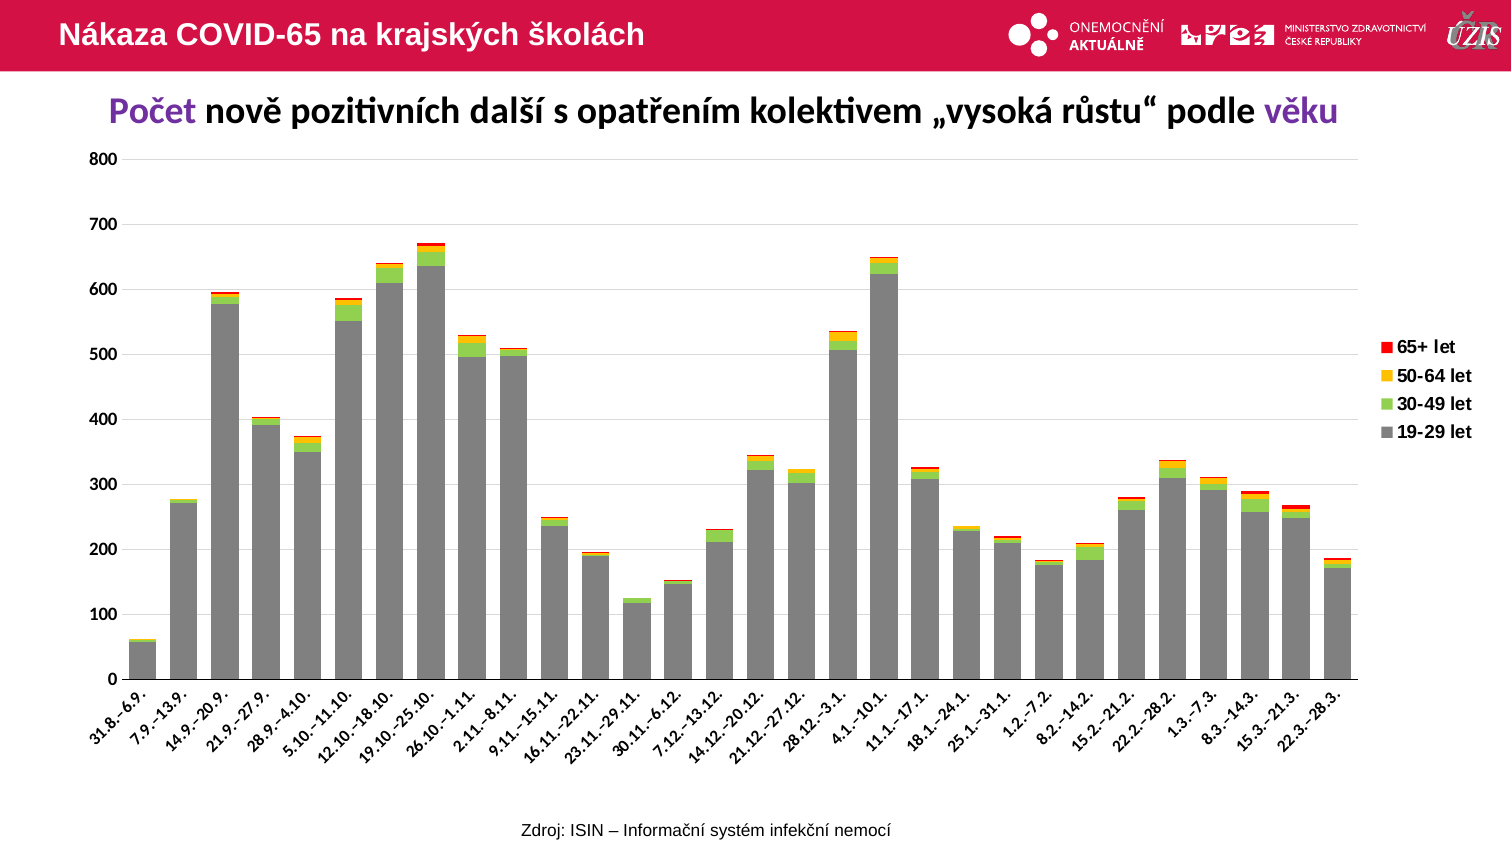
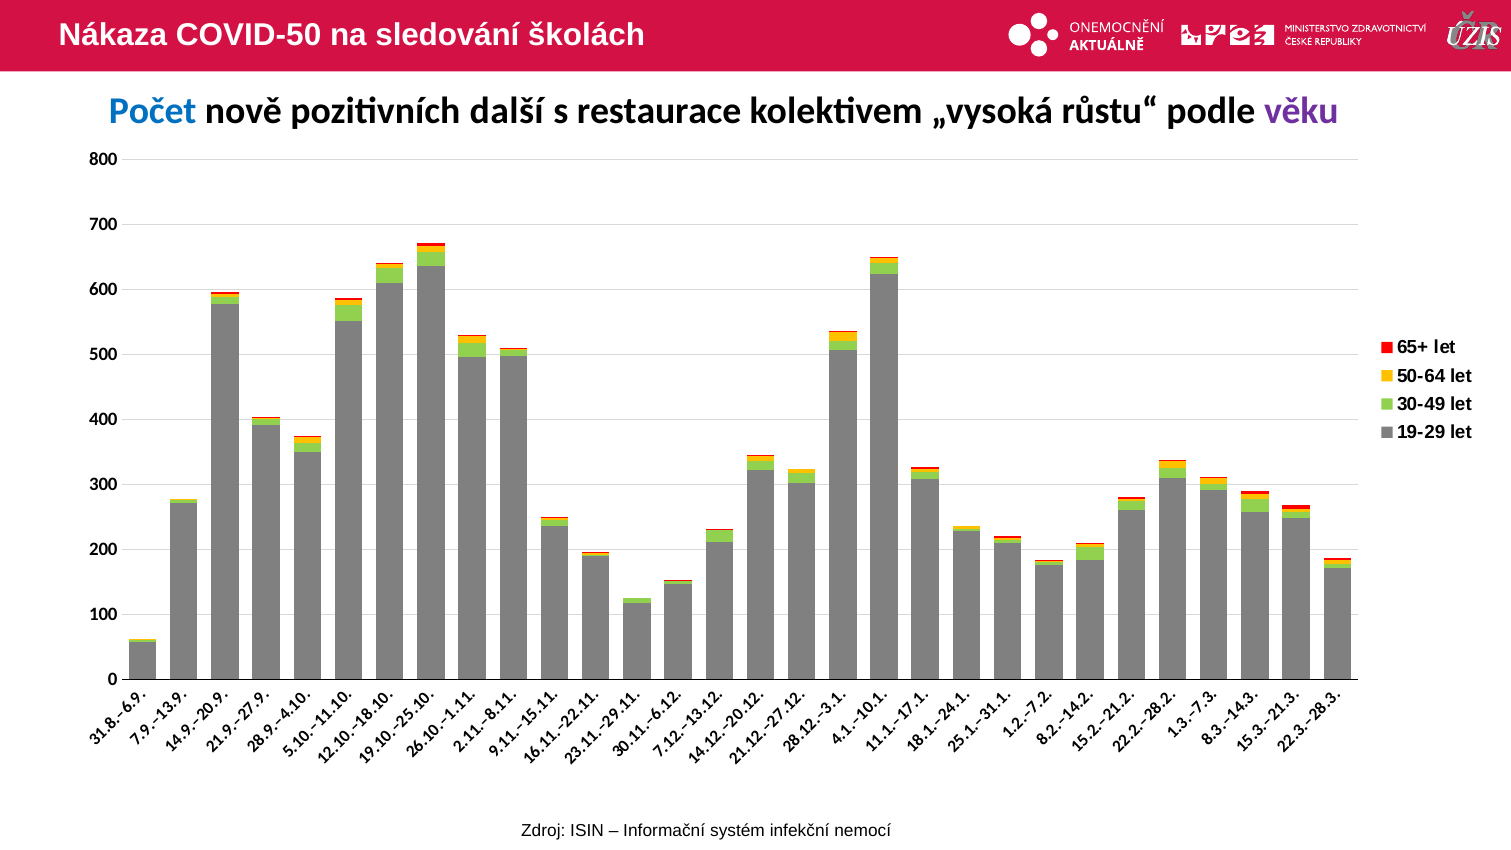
COVID-65: COVID-65 -> COVID-50
krajských: krajských -> sledování
Počet colour: purple -> blue
opatřením: opatřením -> restaurace
